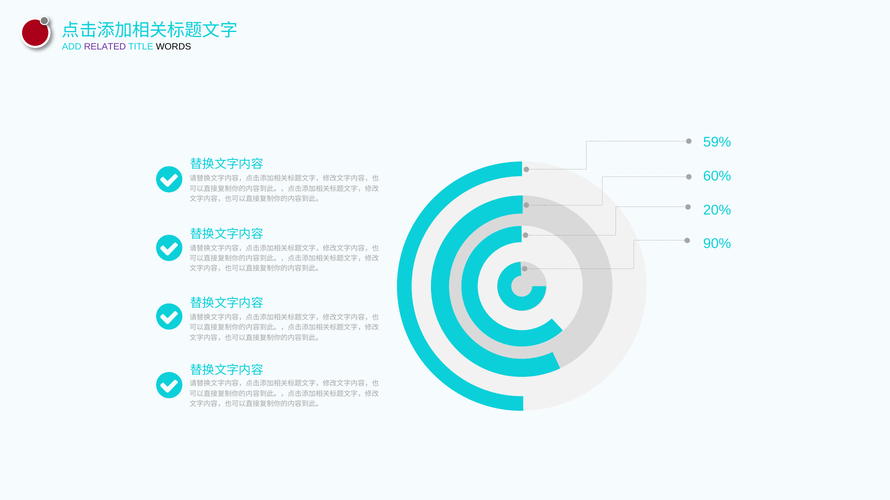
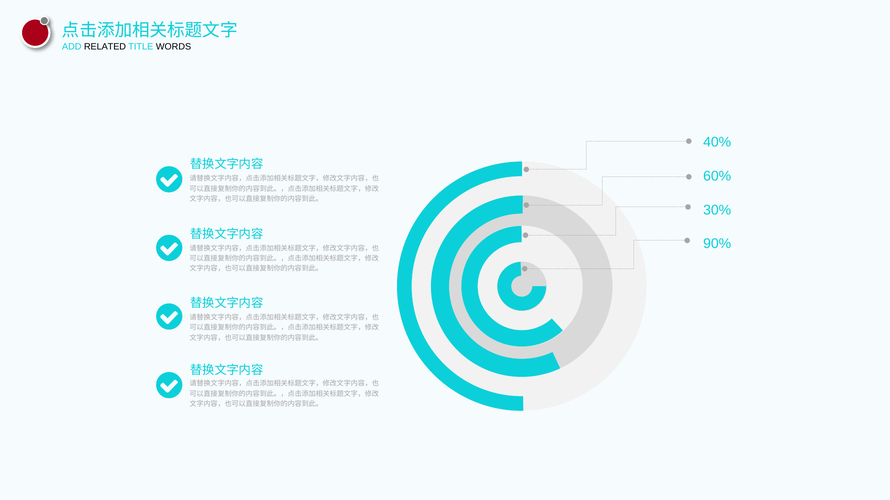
RELATED colour: purple -> black
59%: 59% -> 40%
20%: 20% -> 30%
